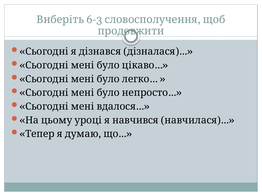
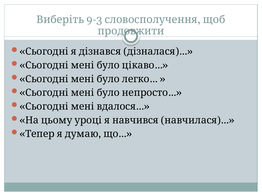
6-3: 6-3 -> 9-3
